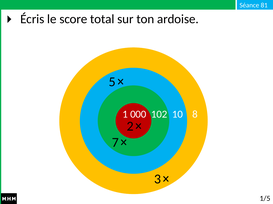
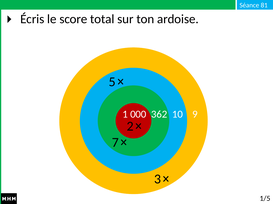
102: 102 -> 362
8: 8 -> 9
